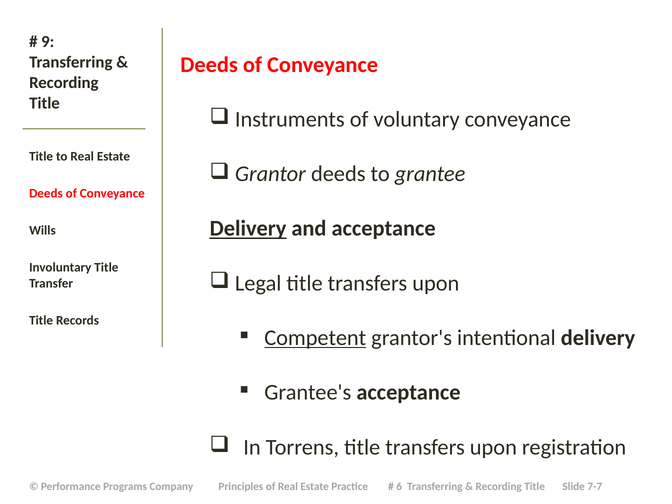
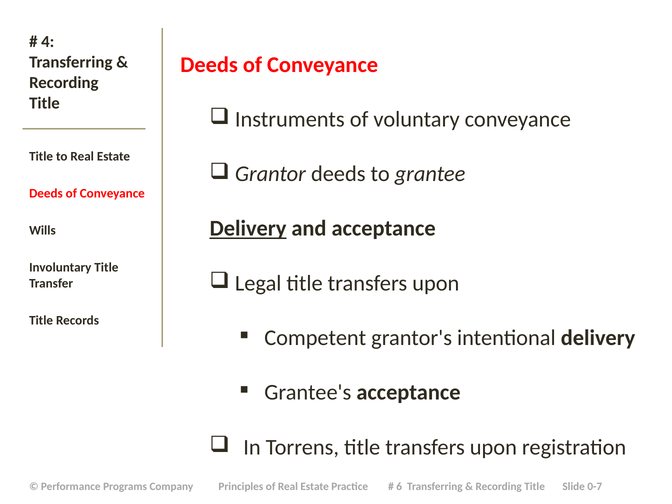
9: 9 -> 4
Competent underline: present -> none
7-7: 7-7 -> 0-7
